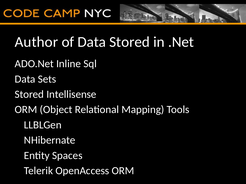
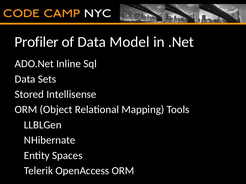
Author: Author -> Profiler
Data Stored: Stored -> Model
